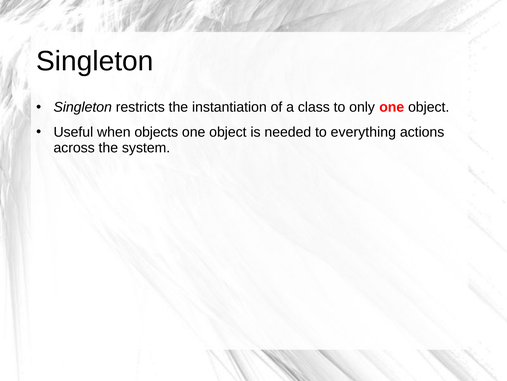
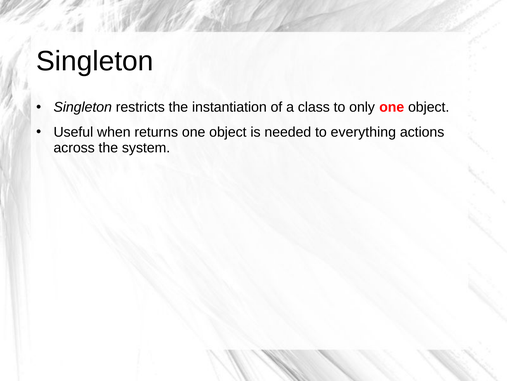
objects: objects -> returns
